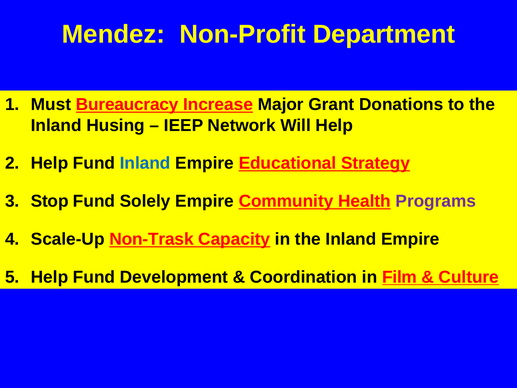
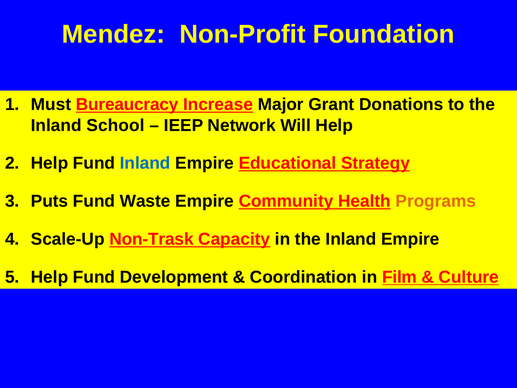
Department: Department -> Foundation
Husing: Husing -> School
Stop: Stop -> Puts
Solely: Solely -> Waste
Programs colour: purple -> orange
